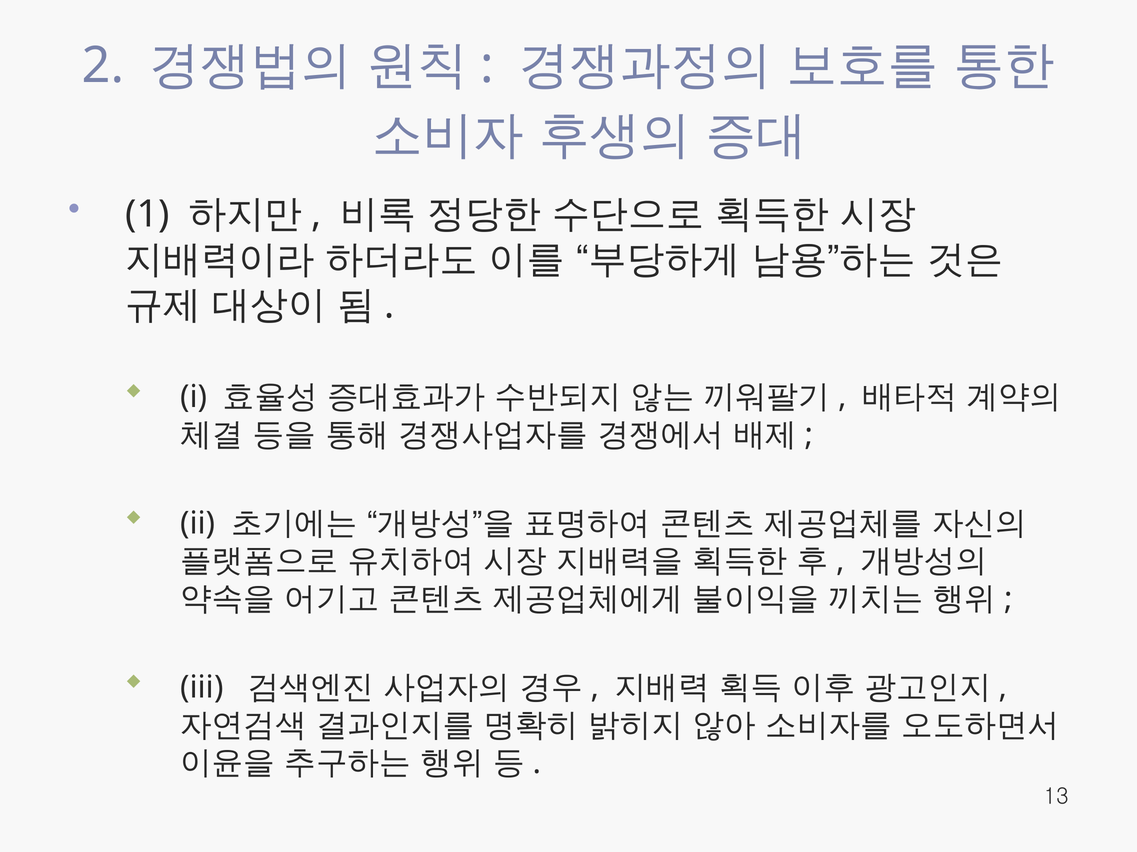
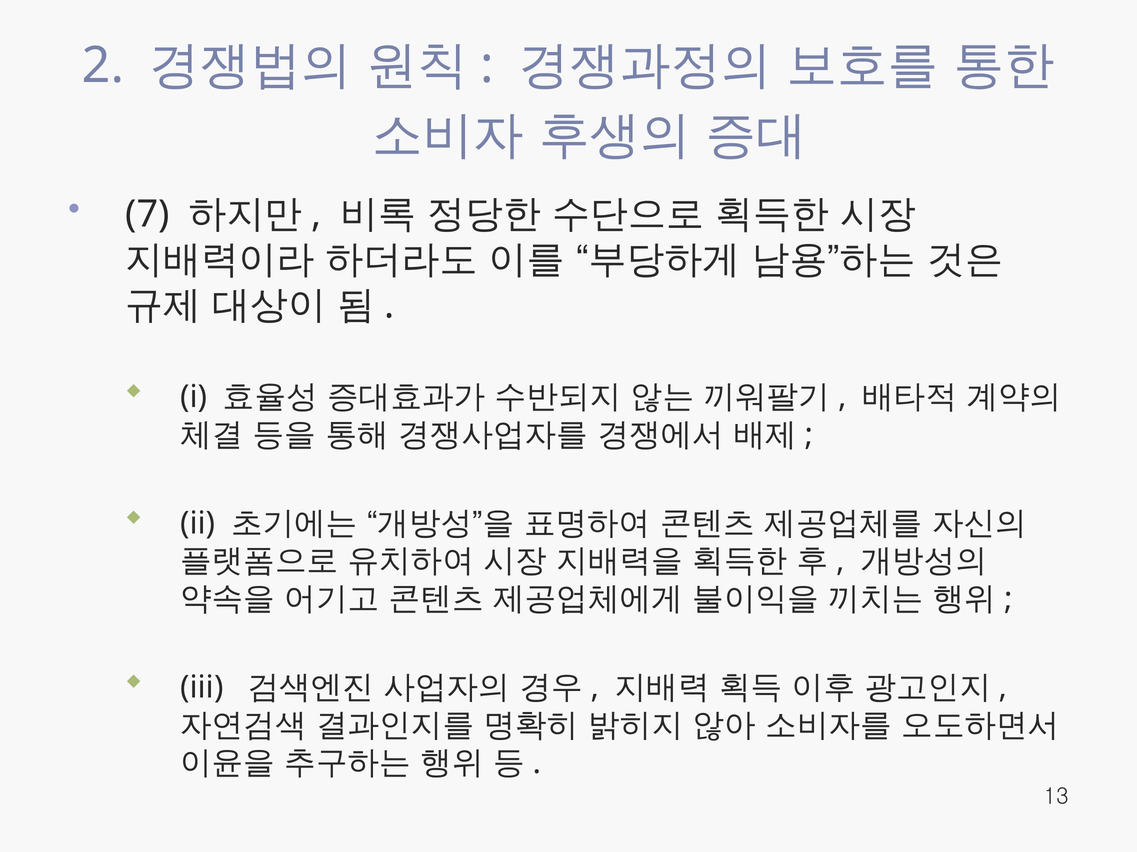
1: 1 -> 7
